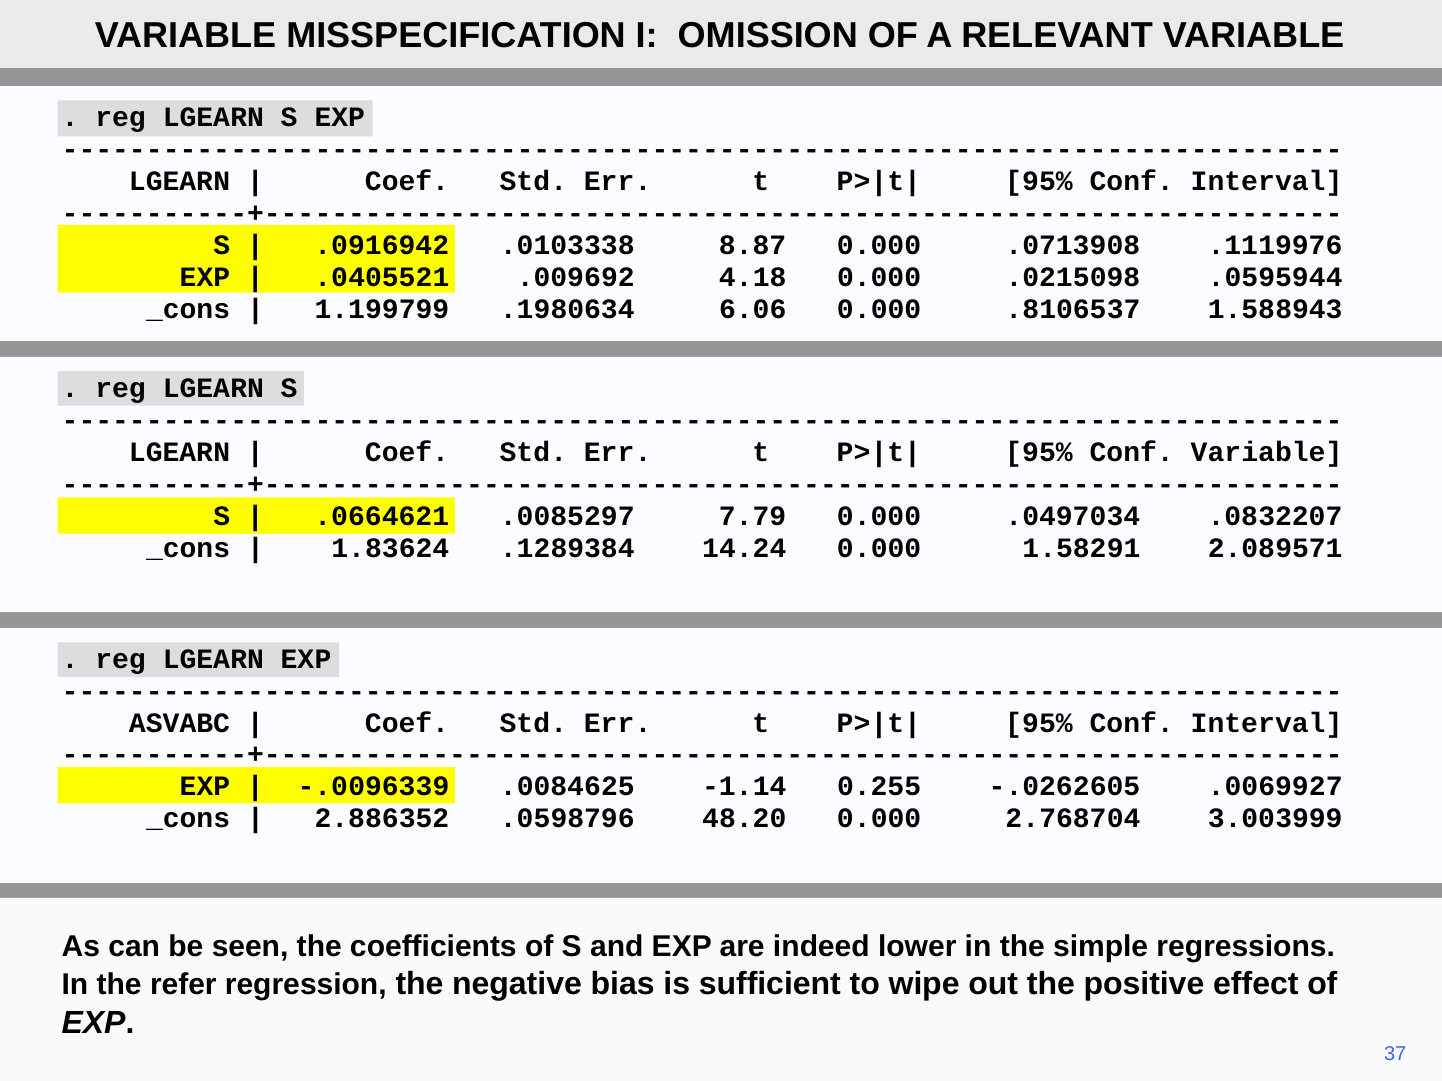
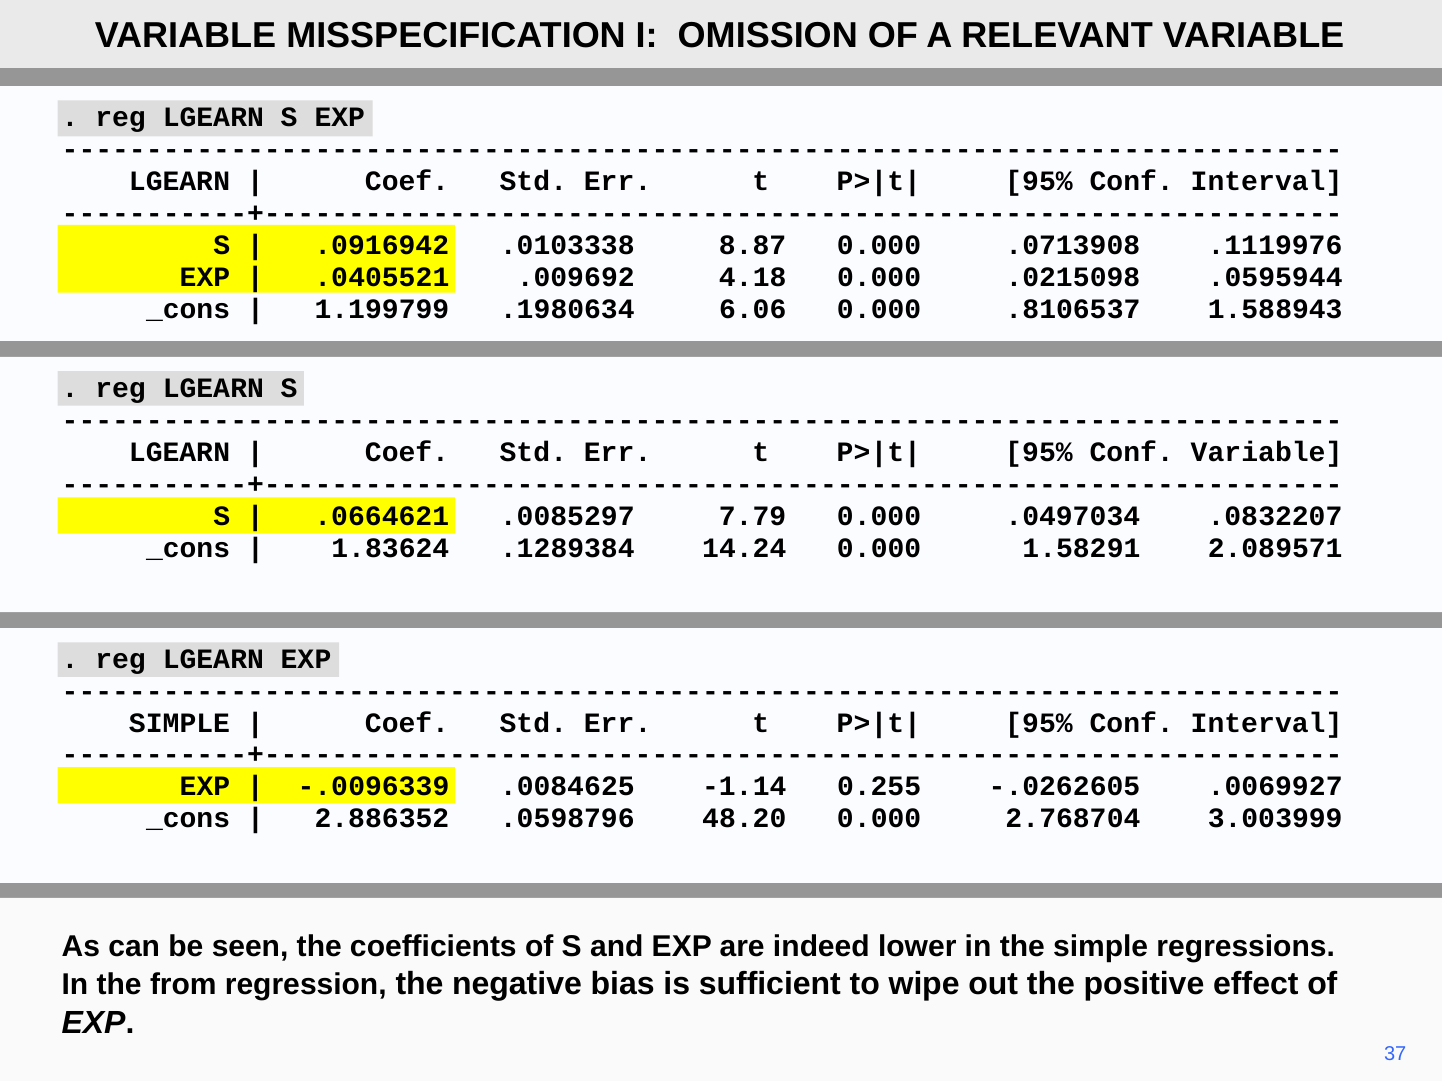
ASVABC at (180, 723): ASVABC -> SIMPLE
refer: refer -> from
